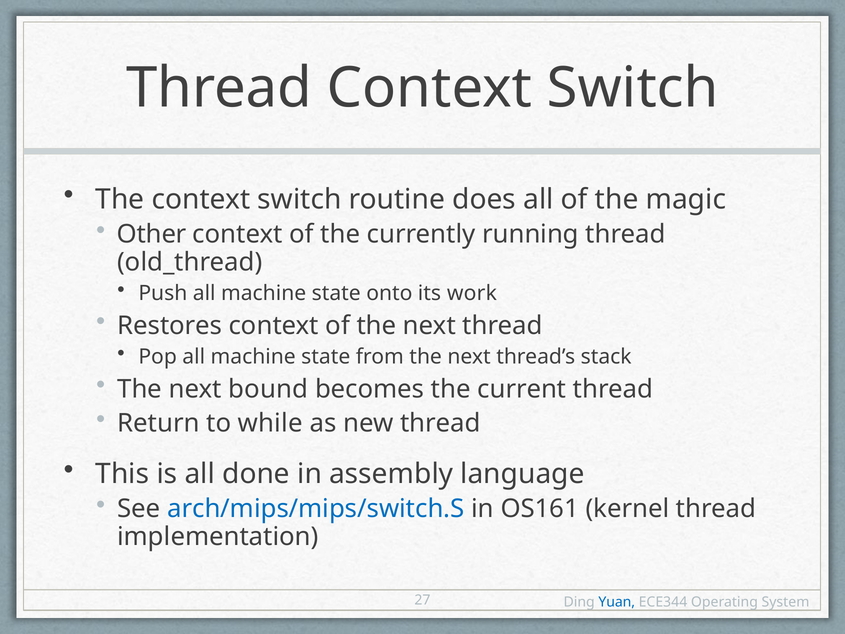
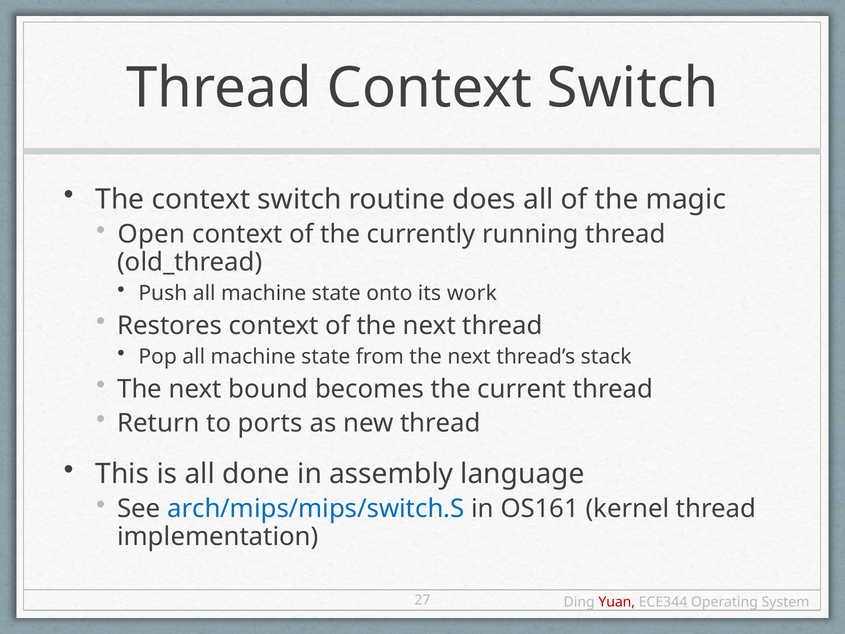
Other: Other -> Open
while: while -> ports
Yuan colour: blue -> red
